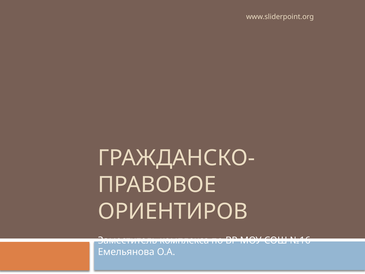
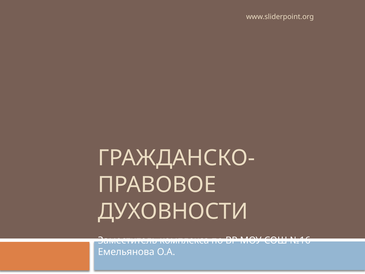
ОРИЕНТИРОВ: ОРИЕНТИРОВ -> ДУХОВНОСТИ
